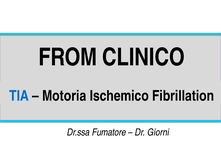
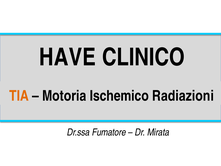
FROM: FROM -> HAVE
TIA colour: blue -> orange
Fibrillation: Fibrillation -> Radiazioni
Giorni: Giorni -> Mirata
